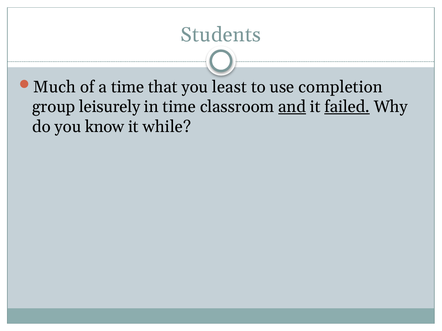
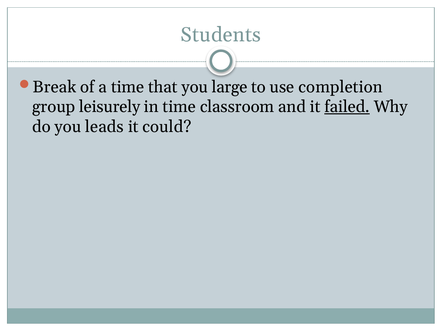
Much: Much -> Break
least: least -> large
and underline: present -> none
know: know -> leads
while: while -> could
